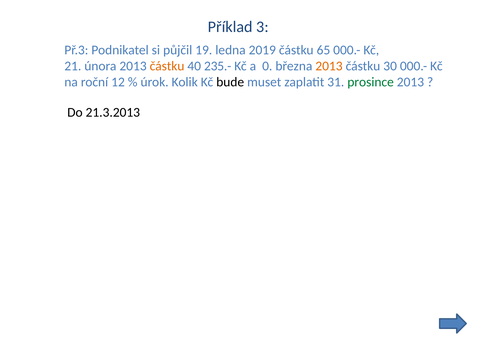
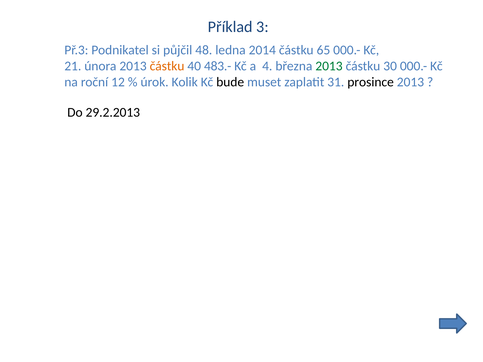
19: 19 -> 48
2019: 2019 -> 2014
235.-: 235.- -> 483.-
0: 0 -> 4
2013 at (329, 66) colour: orange -> green
prosince colour: green -> black
21.3.2013: 21.3.2013 -> 29.2.2013
